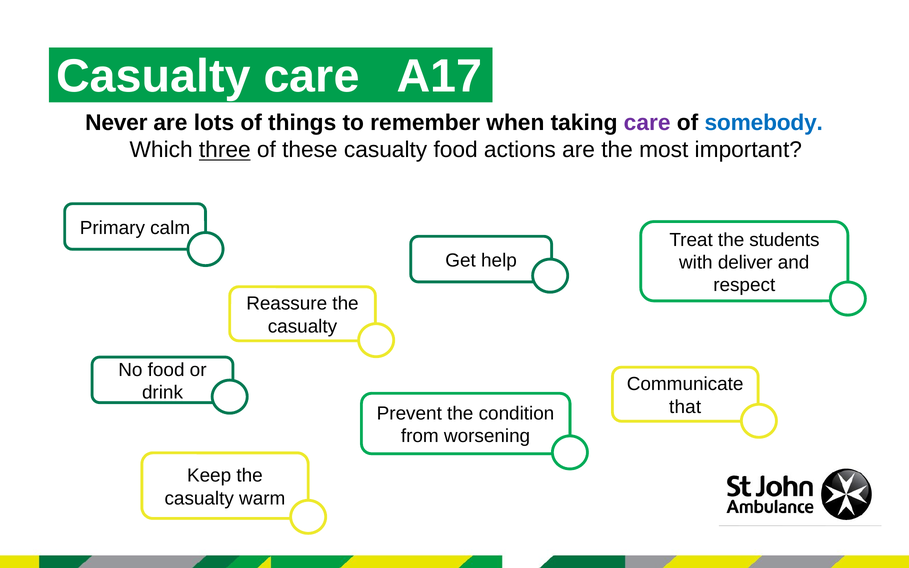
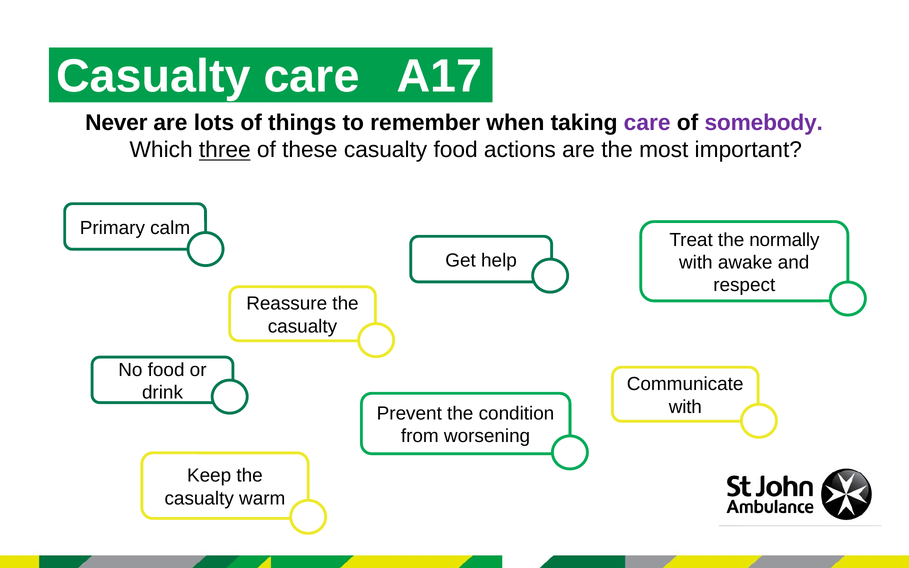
somebody colour: blue -> purple
students: students -> normally
deliver: deliver -> awake
that at (685, 407): that -> with
